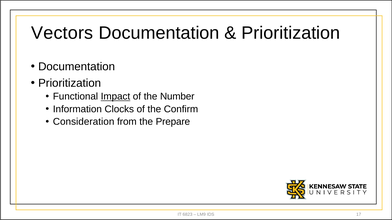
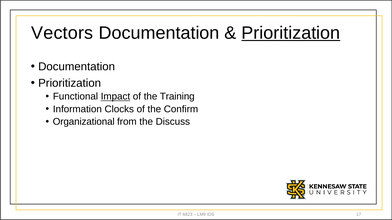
Prioritization at (291, 33) underline: none -> present
Number: Number -> Training
Consideration: Consideration -> Organizational
Prepare: Prepare -> Discuss
